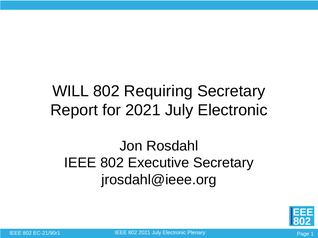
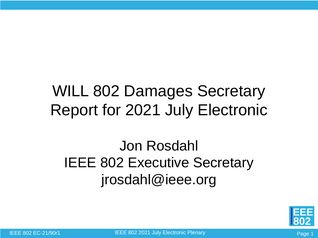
Requiring: Requiring -> Damages
